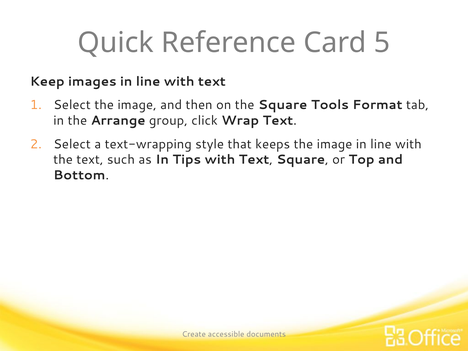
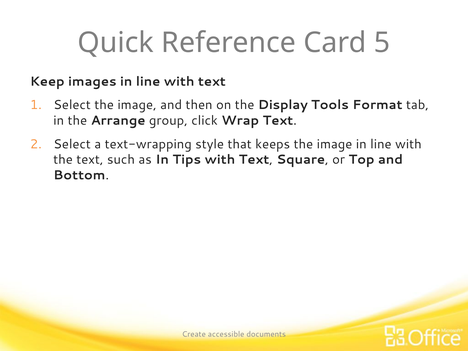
the Square: Square -> Display
